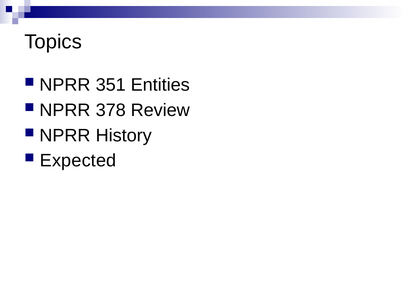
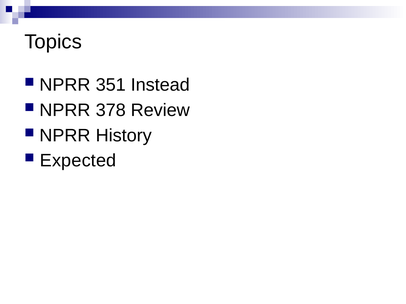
Entities: Entities -> Instead
